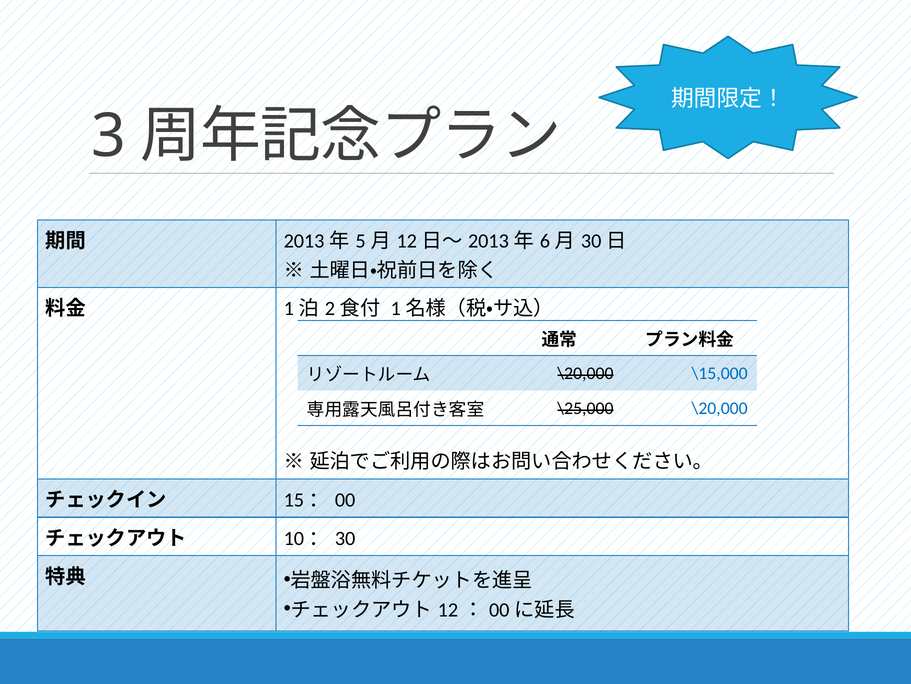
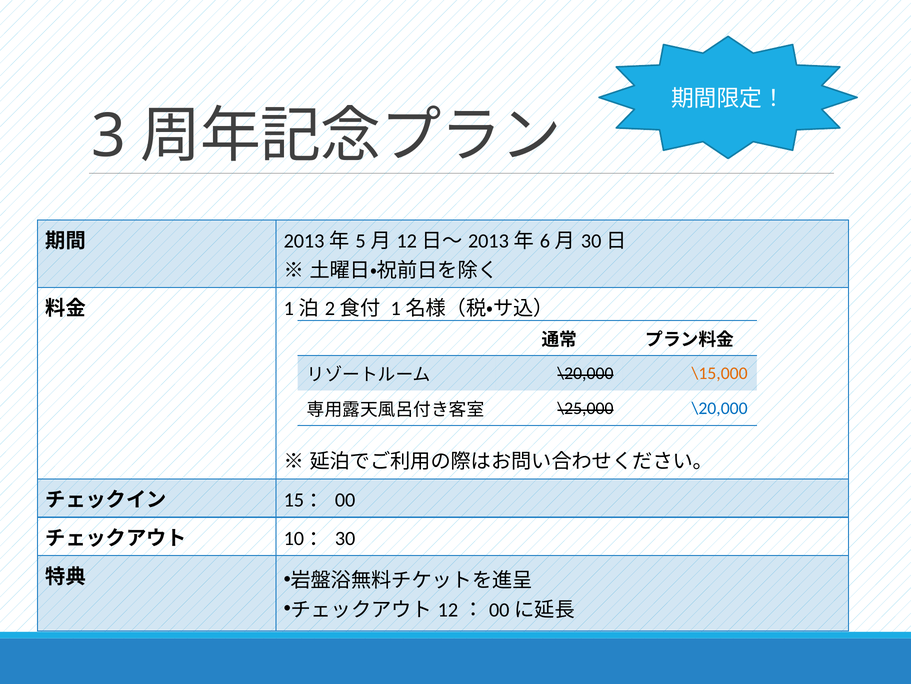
\15,000 colour: blue -> orange
